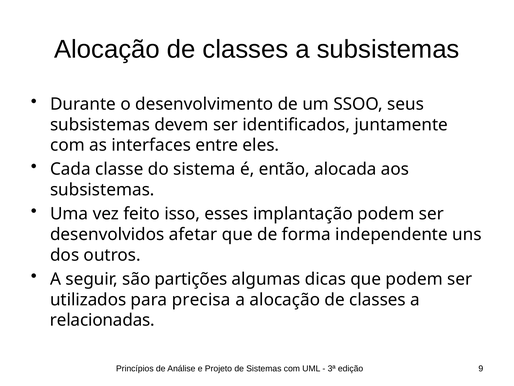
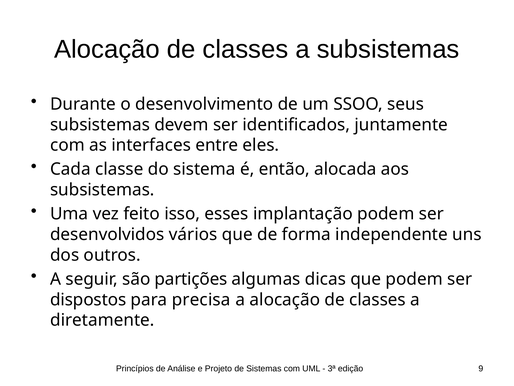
afetar: afetar -> vários
utilizados: utilizados -> dispostos
relacionadas: relacionadas -> diretamente
